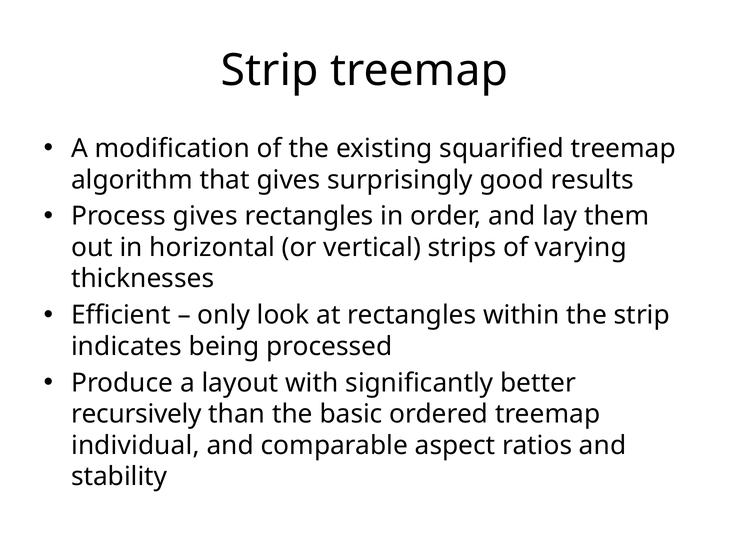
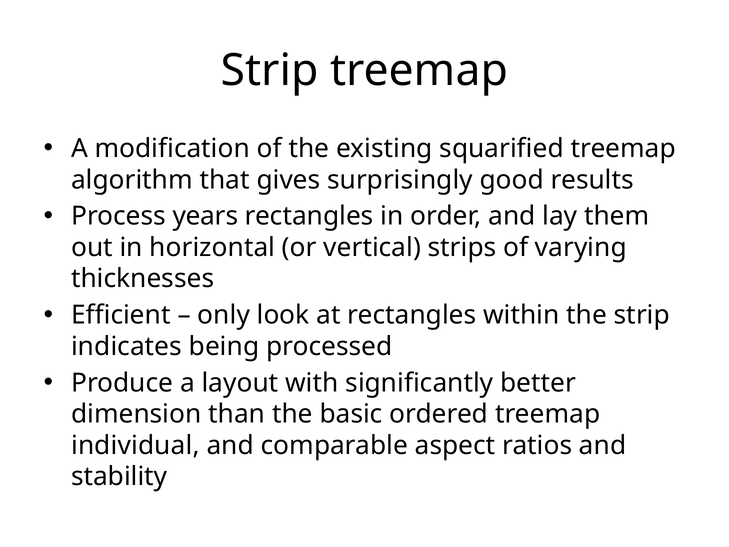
Process gives: gives -> years
recursively: recursively -> dimension
